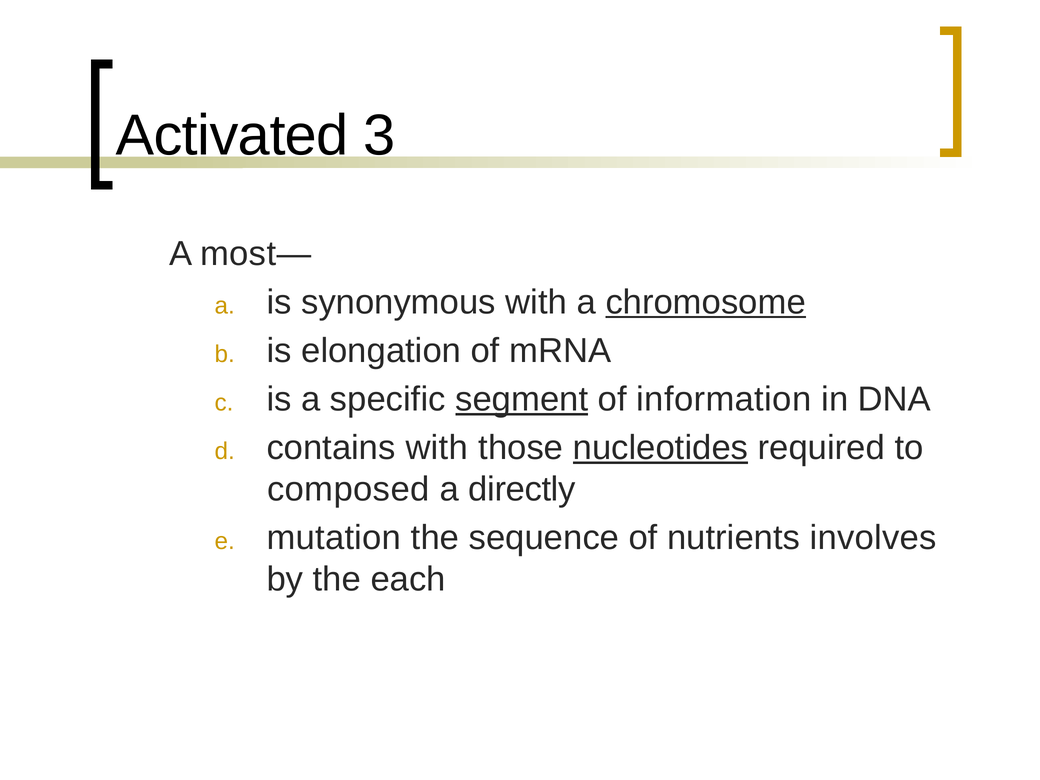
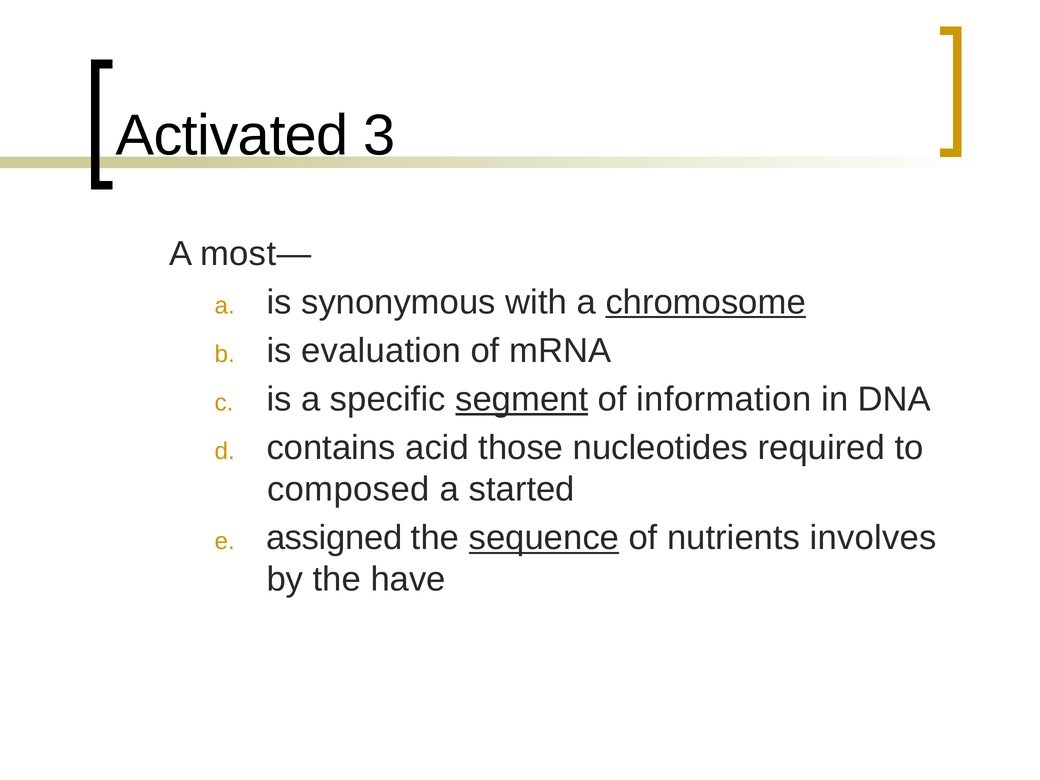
elongation: elongation -> evaluation
contains with: with -> acid
nucleotides underline: present -> none
directly: directly -> started
mutation: mutation -> assigned
sequence underline: none -> present
each: each -> have
